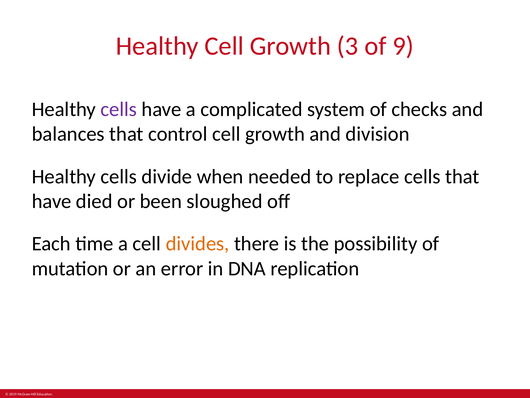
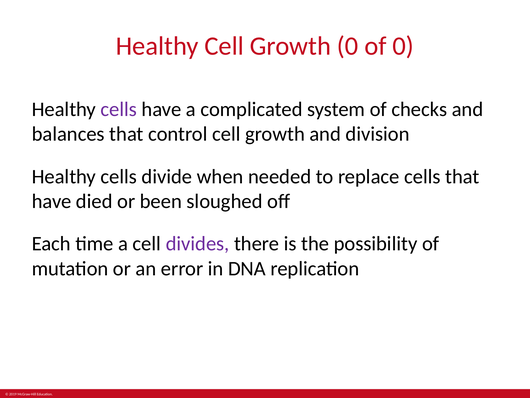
Growth 3: 3 -> 0
of 9: 9 -> 0
divides colour: orange -> purple
